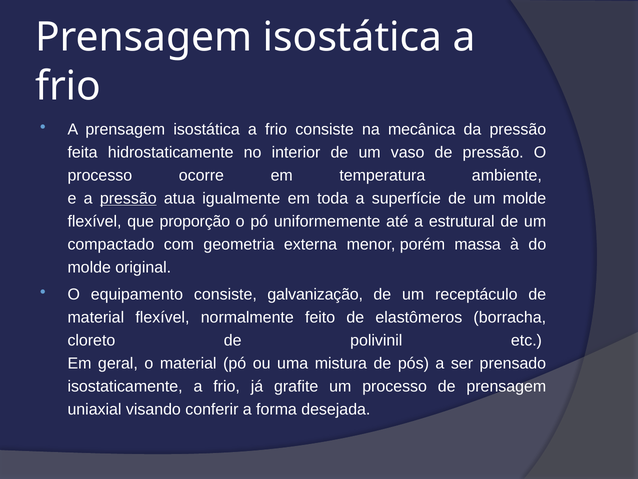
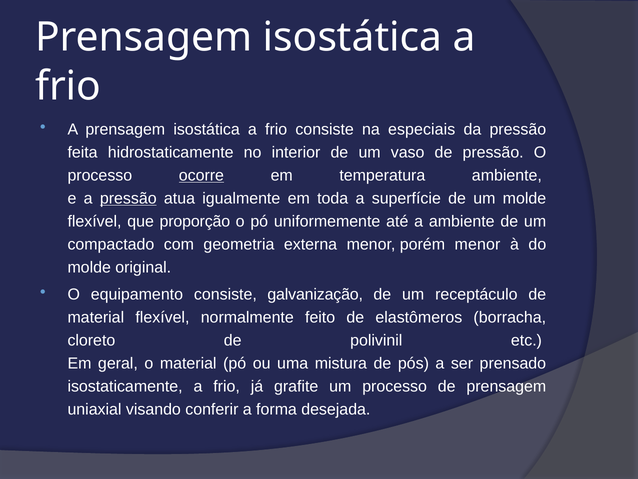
mecânica: mecânica -> especiais
ocorre underline: none -> present
a estrutural: estrutural -> ambiente
porém massa: massa -> menor
